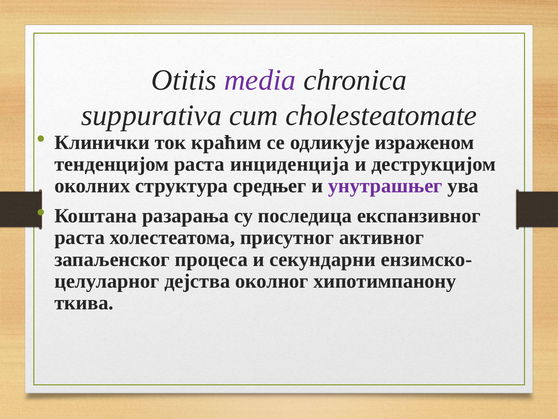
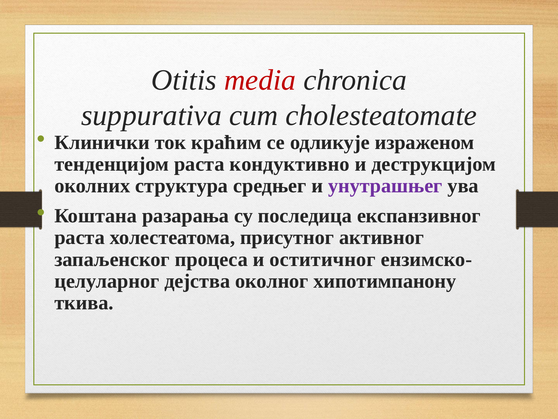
media colour: purple -> red
инциденција: инциденција -> кондуктивно
секундарни: секундарни -> оститичног
